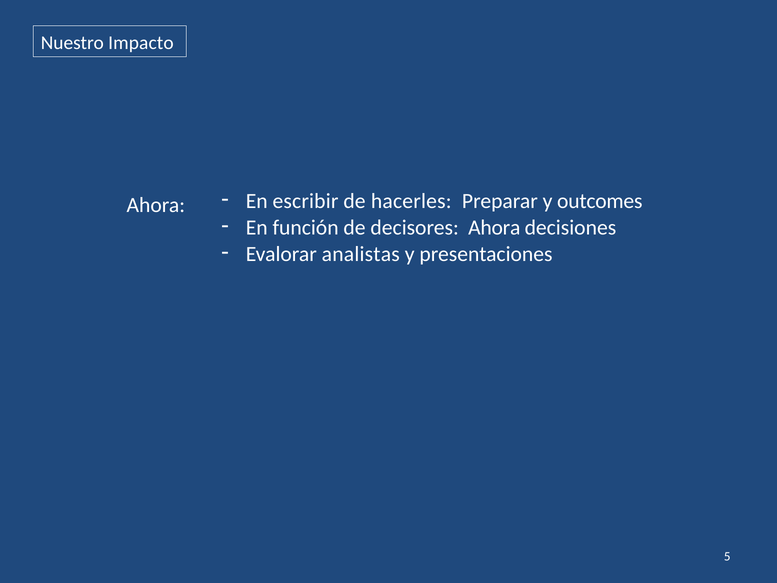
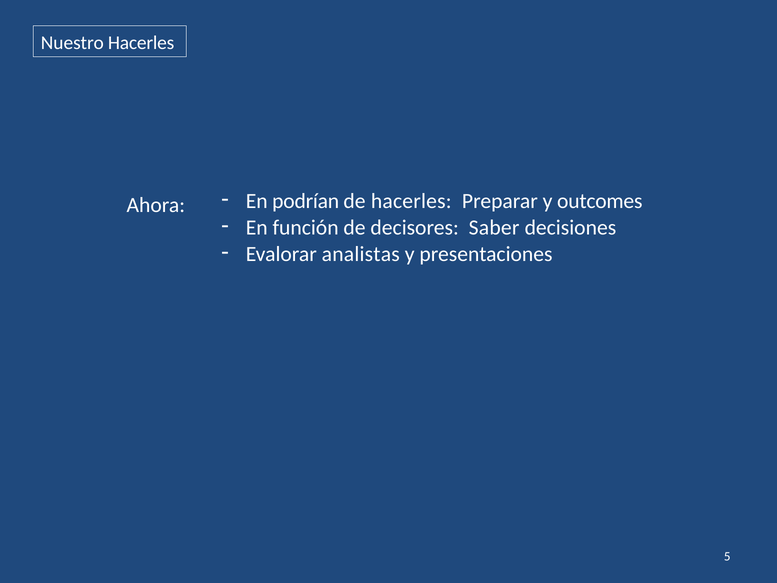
Nuestro Impacto: Impacto -> Hacerles
escribir: escribir -> podrían
decisores Ahora: Ahora -> Saber
